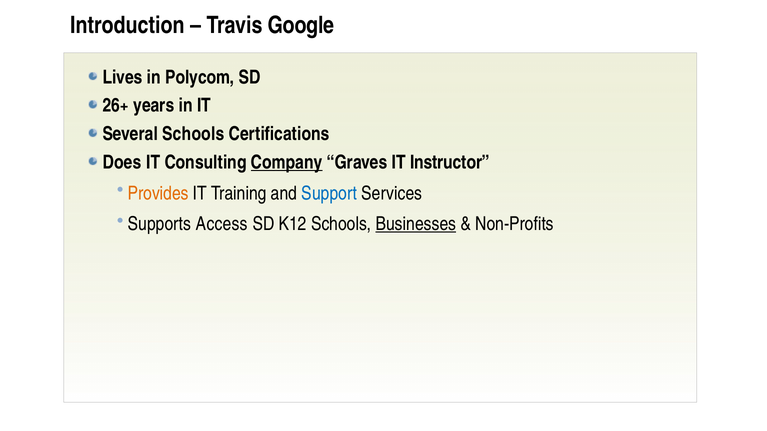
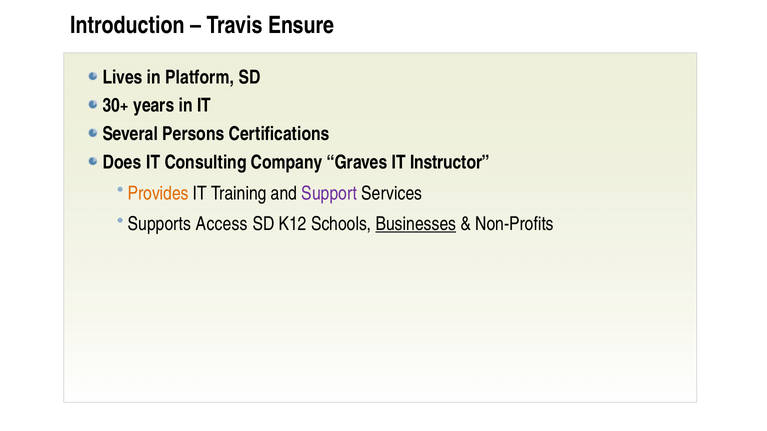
Google: Google -> Ensure
Polycom: Polycom -> Platform
26+: 26+ -> 30+
Several Schools: Schools -> Persons
Company underline: present -> none
Support colour: blue -> purple
